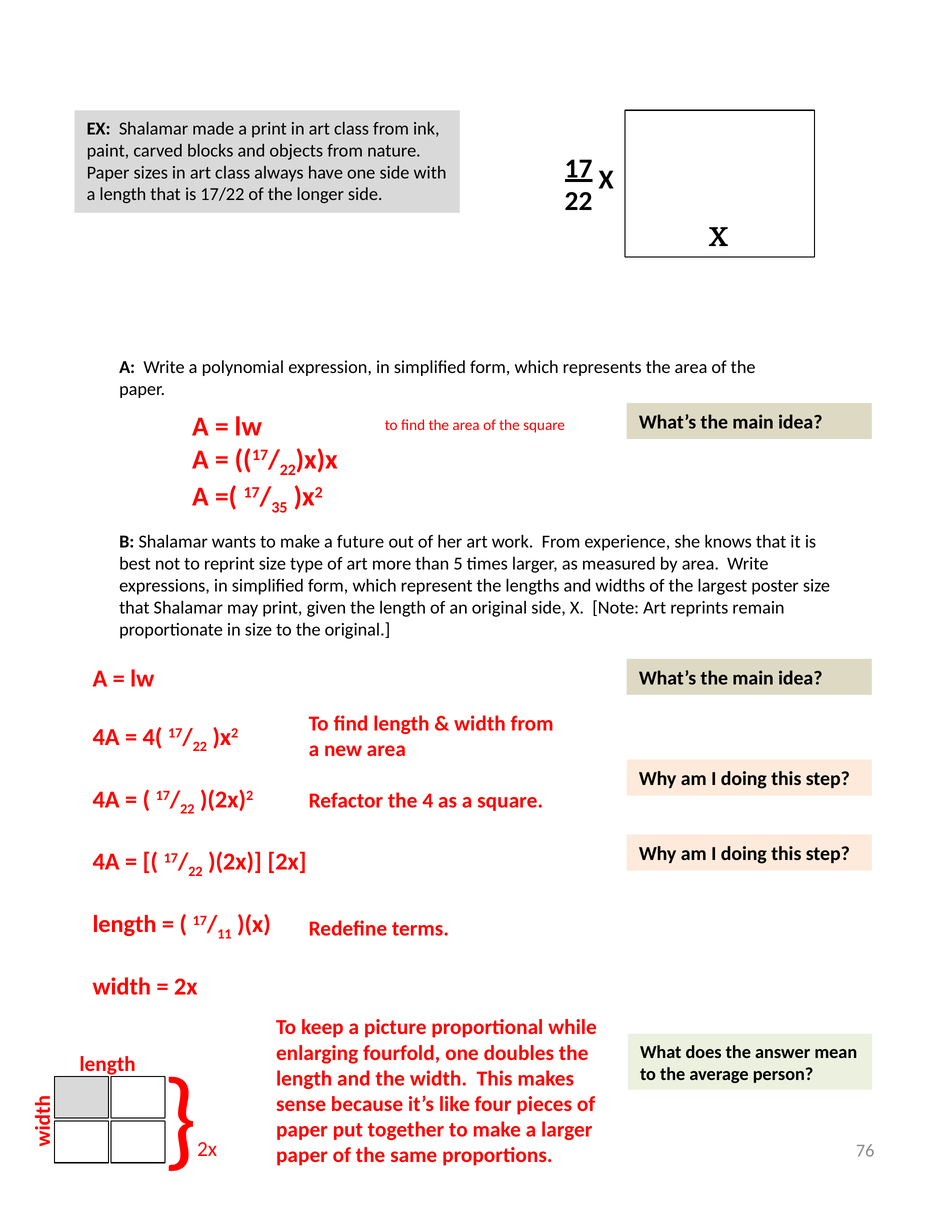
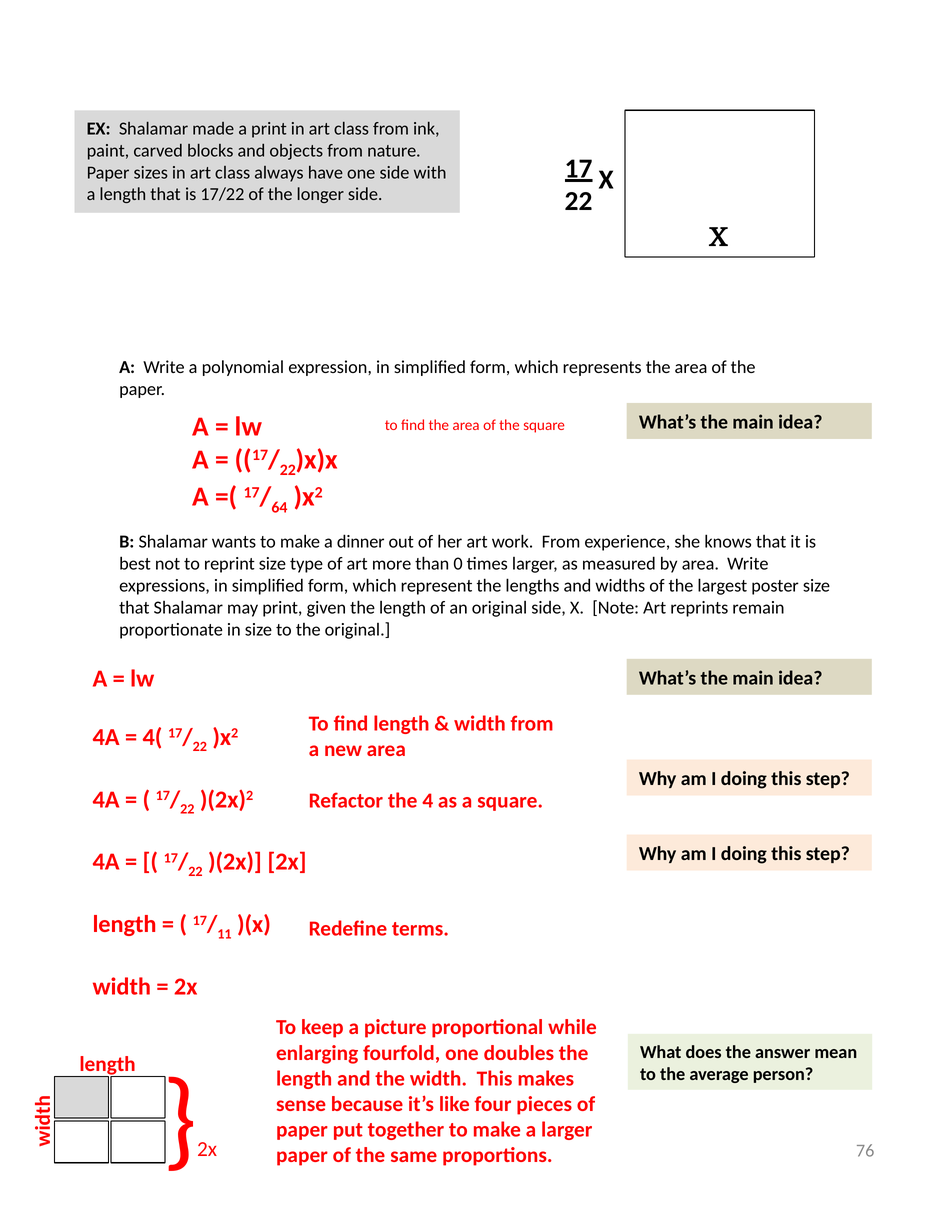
35: 35 -> 64
future: future -> dinner
5: 5 -> 0
